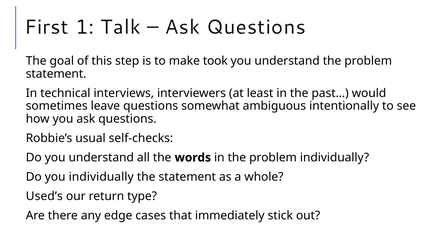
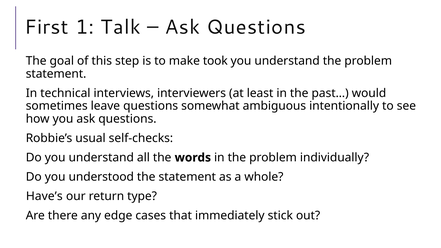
you individually: individually -> understood
Used’s: Used’s -> Have’s
